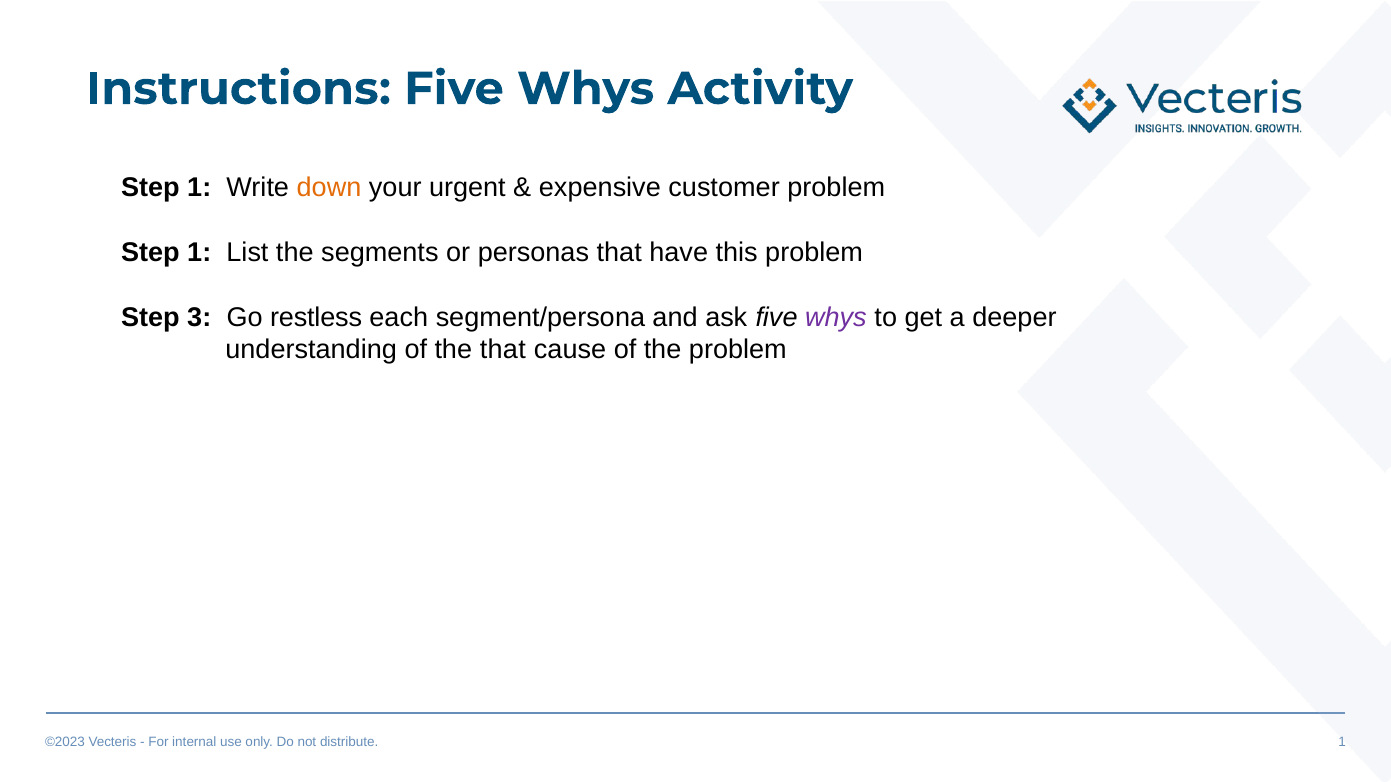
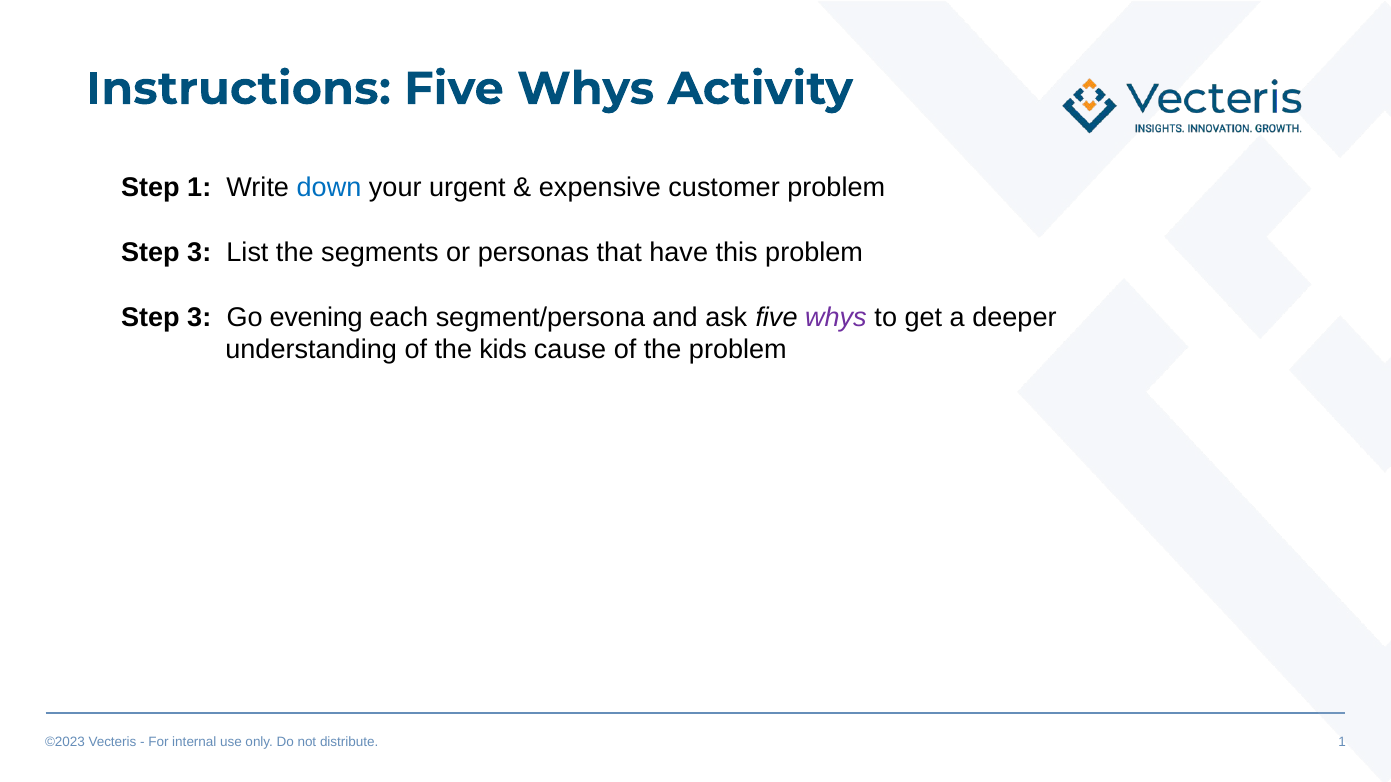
down colour: orange -> blue
1 at (199, 253): 1 -> 3
restless: restless -> evening
the that: that -> kids
